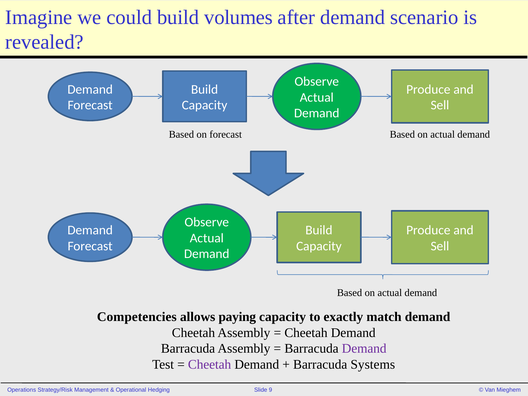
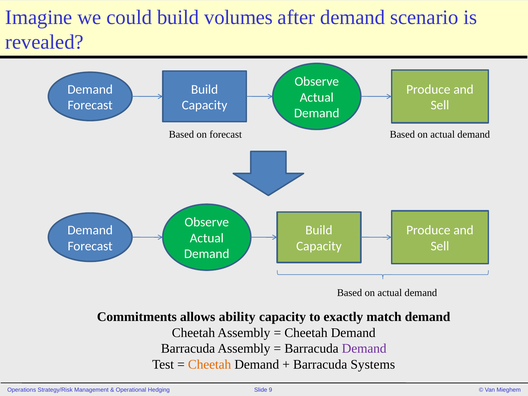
Competencies: Competencies -> Commitments
paying: paying -> ability
Cheetah at (210, 364) colour: purple -> orange
